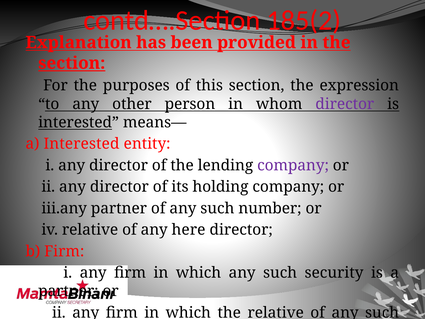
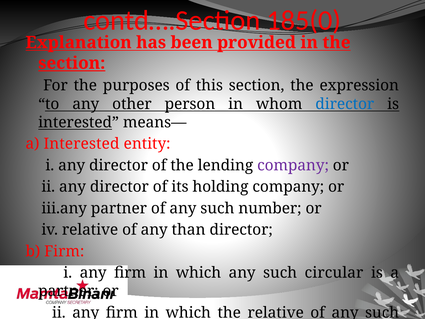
185(2: 185(2 -> 185(0
director at (345, 104) colour: purple -> blue
here: here -> than
security: security -> circular
